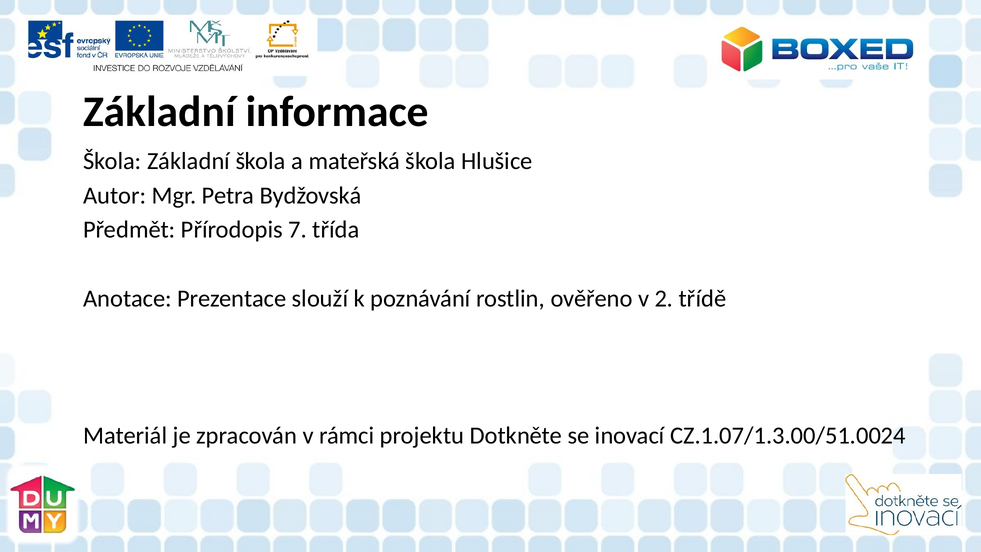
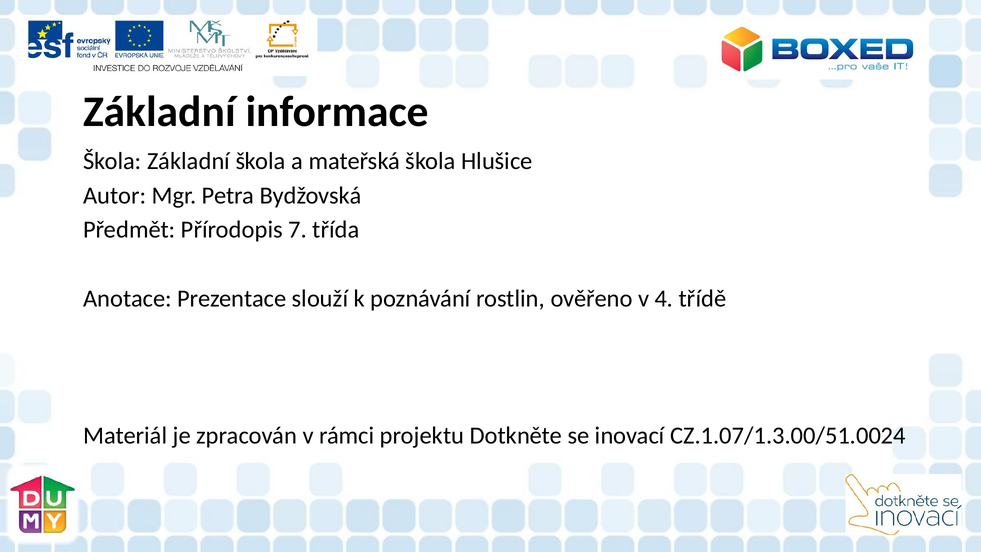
2: 2 -> 4
